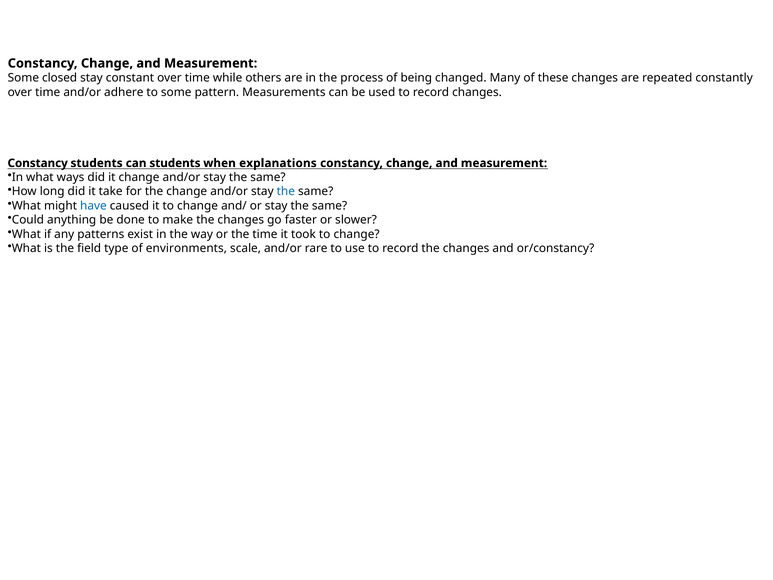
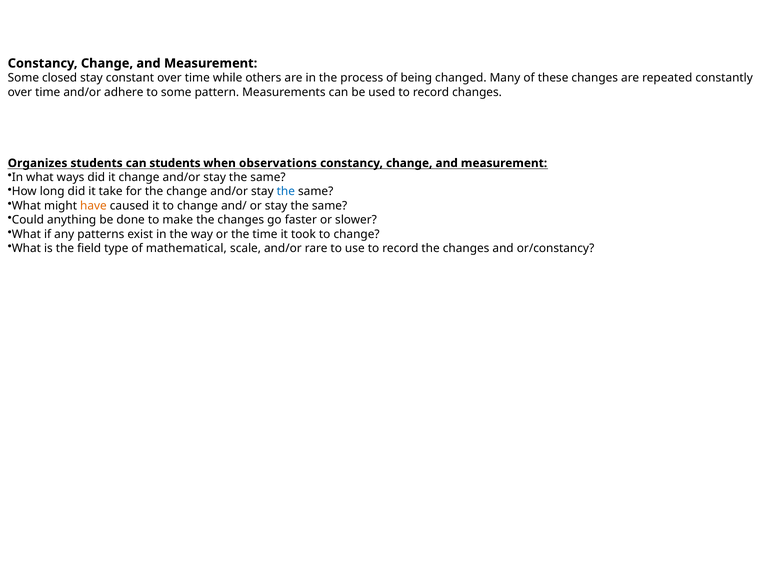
Constancy at (38, 163): Constancy -> Organizes
explanations: explanations -> observations
have colour: blue -> orange
environments: environments -> mathematical
